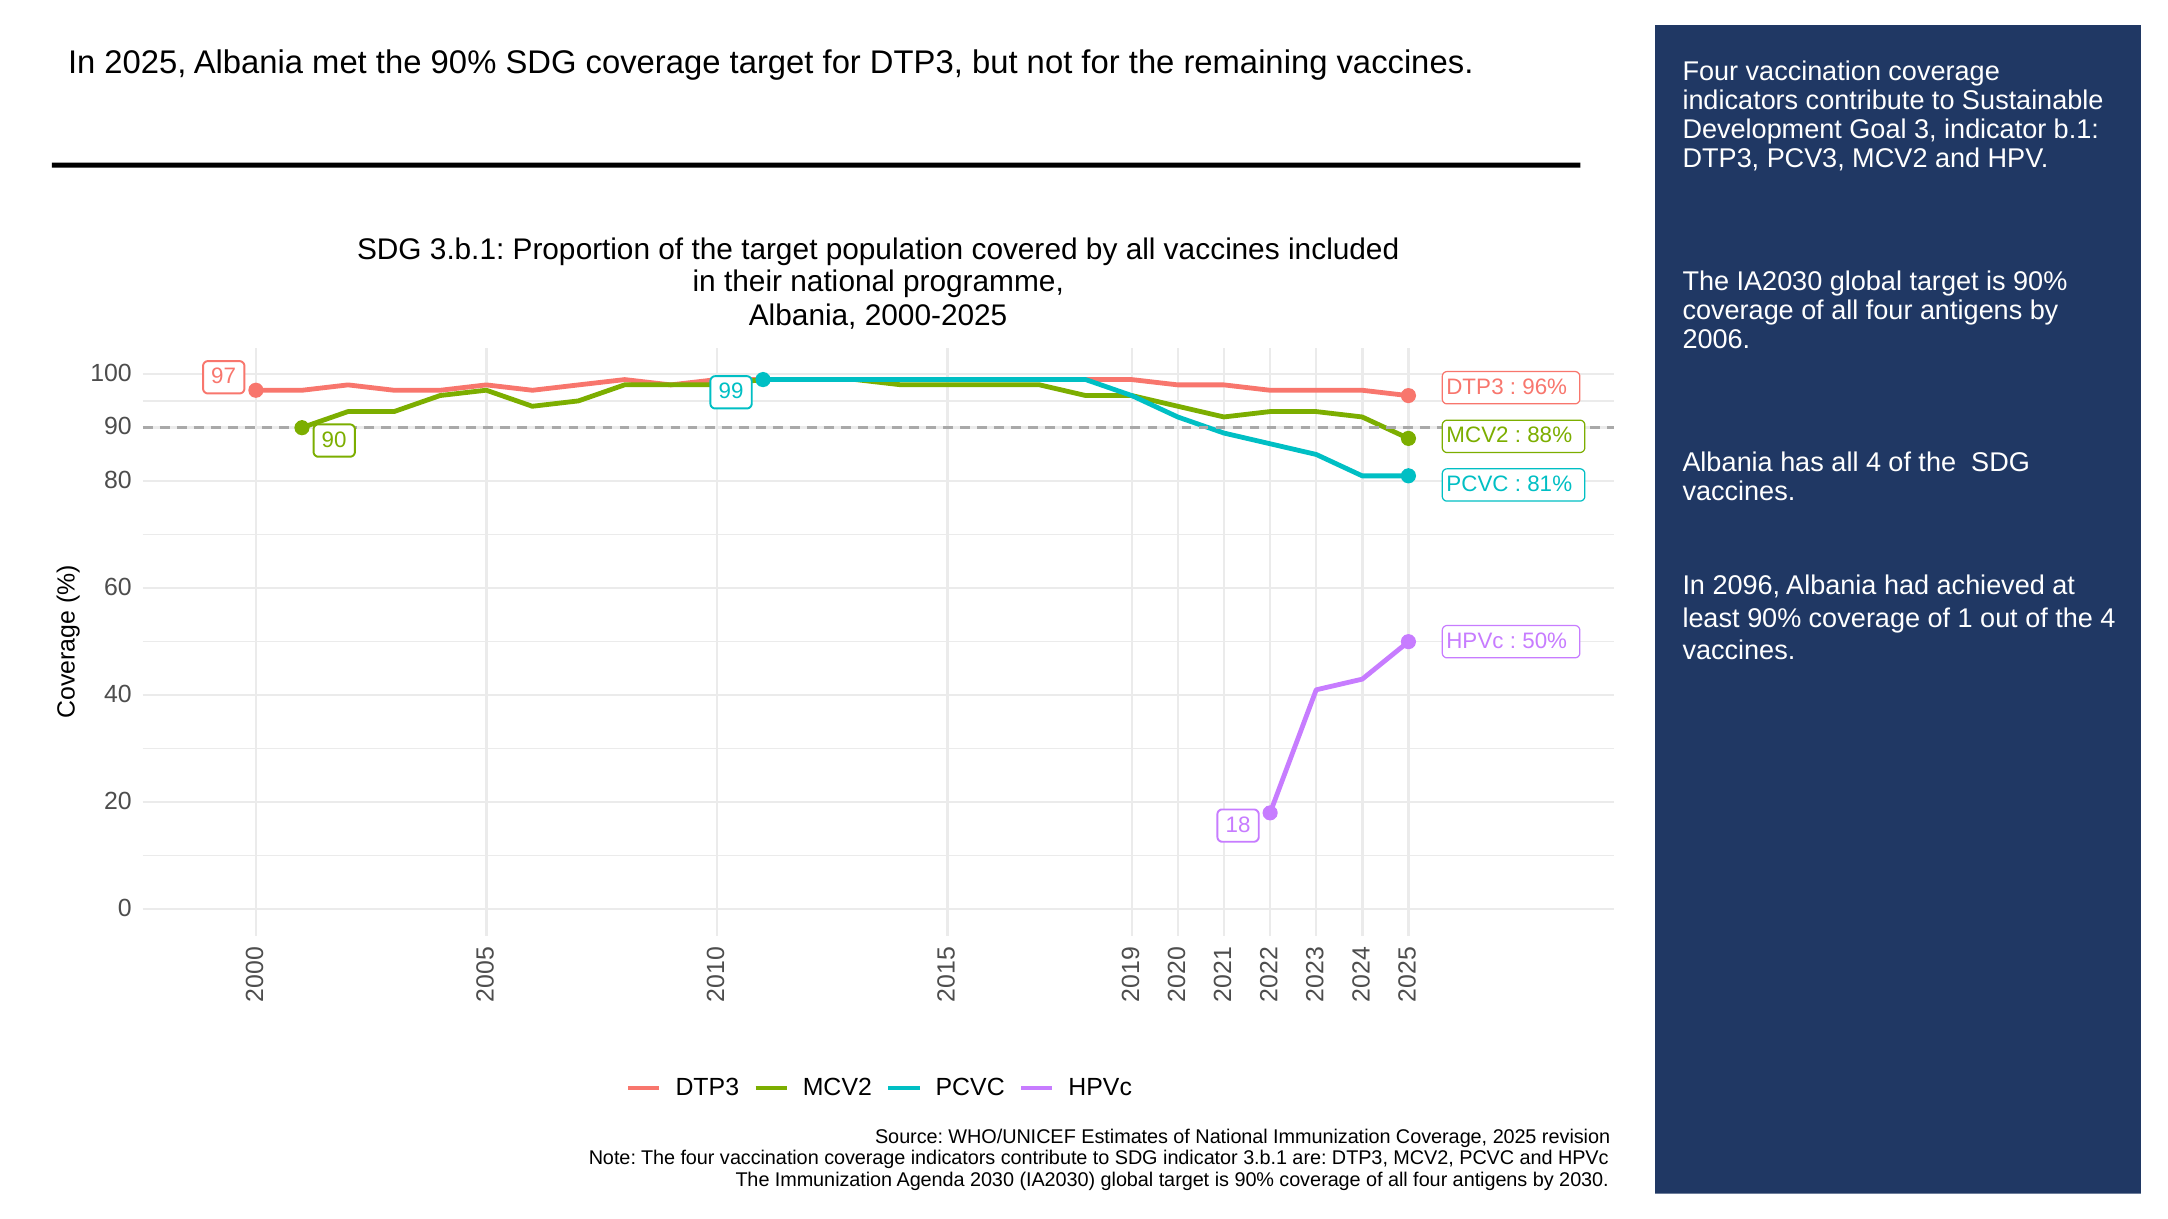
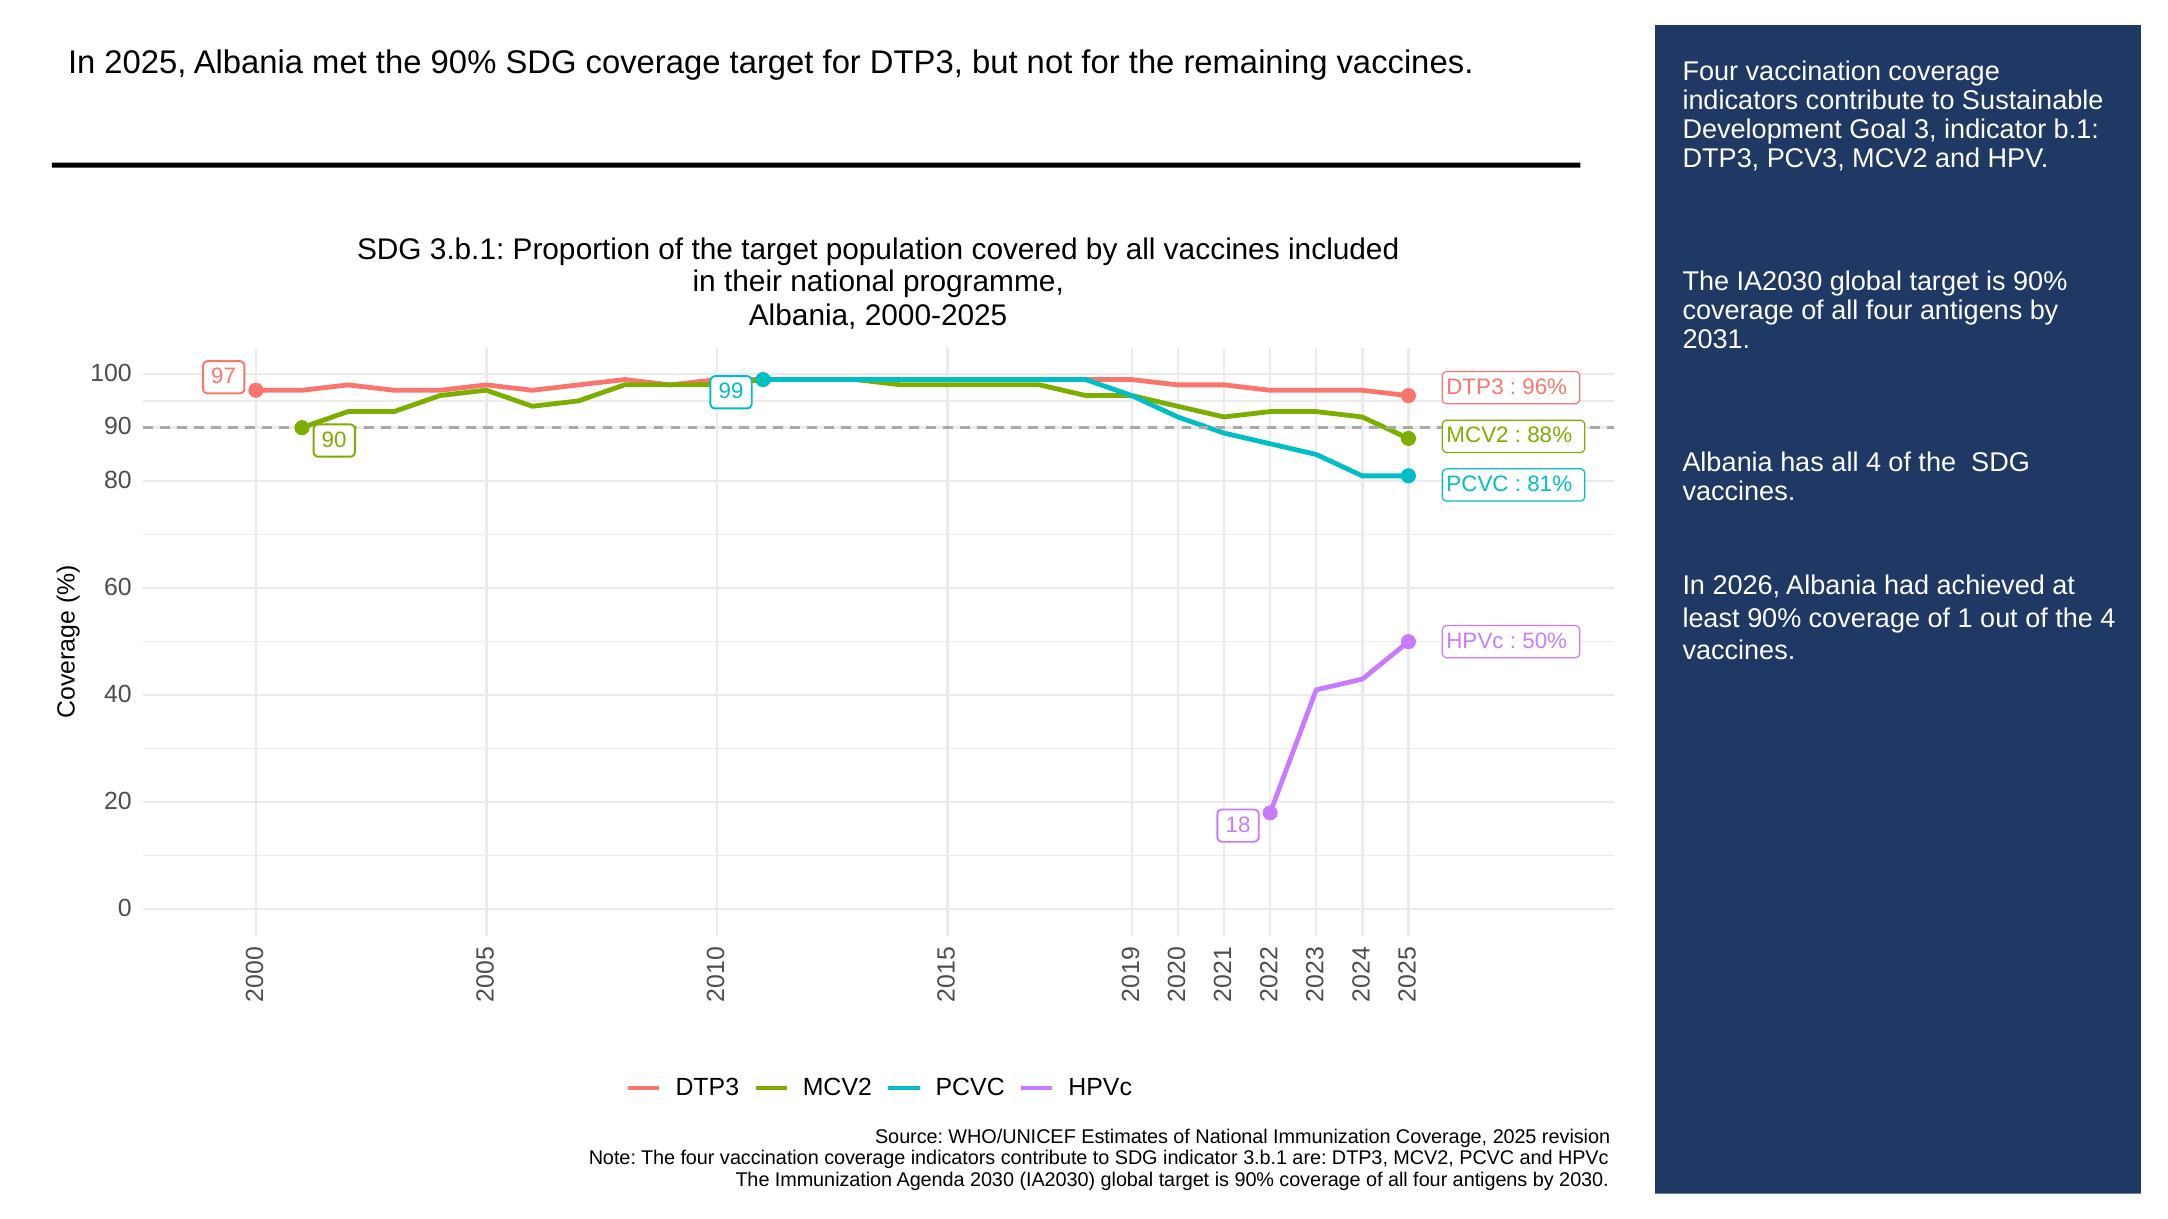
2006: 2006 -> 2031
2096: 2096 -> 2026
